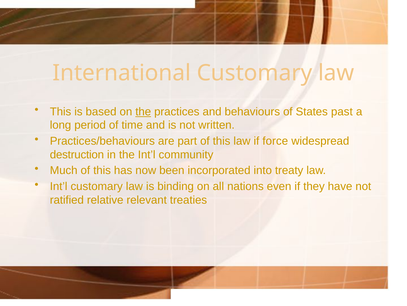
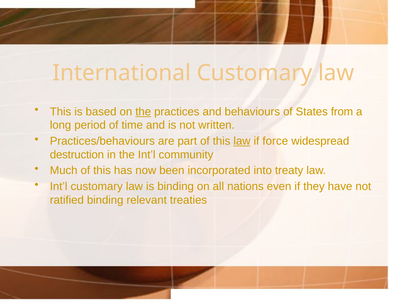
past: past -> from
law at (242, 141) underline: none -> present
ratified relative: relative -> binding
